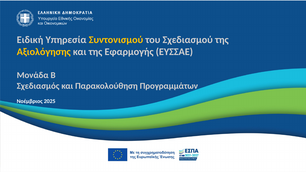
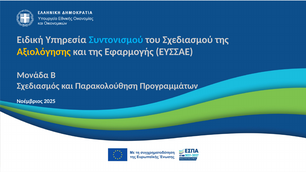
Συντονισμού colour: yellow -> light blue
